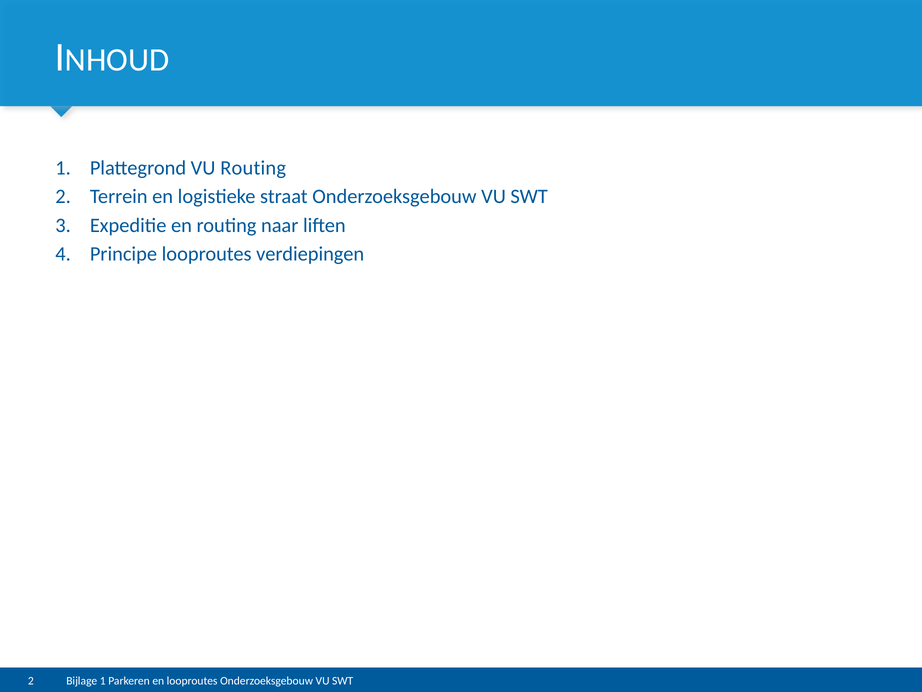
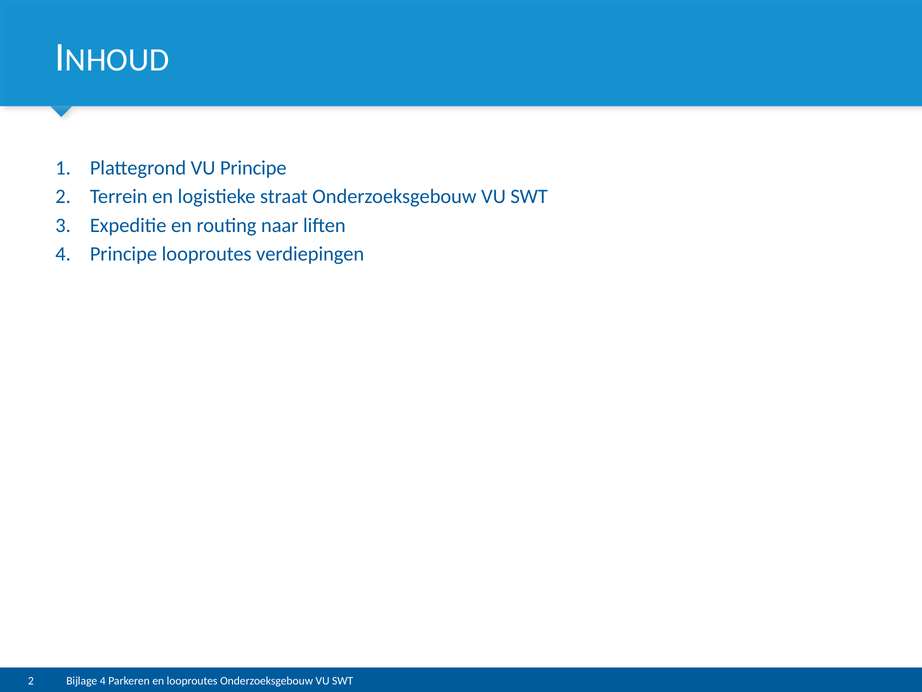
VU Routing: Routing -> Principe
Bijlage 1: 1 -> 4
